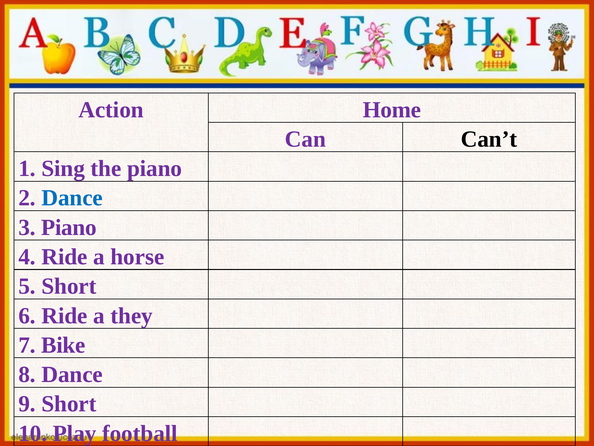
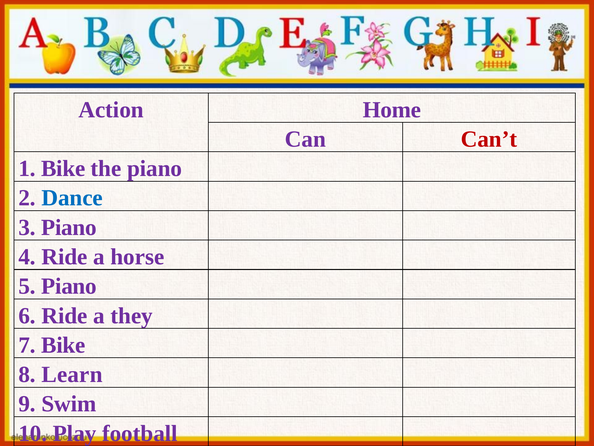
Can’t colour: black -> red
1 Sing: Sing -> Bike
5 Short: Short -> Piano
8 Dance: Dance -> Learn
9 Short: Short -> Swim
